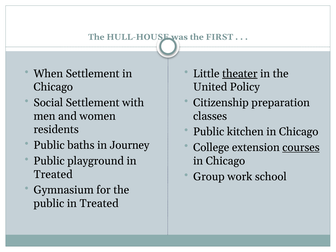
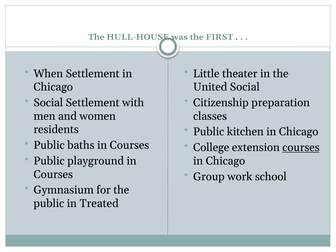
theater underline: present -> none
United Policy: Policy -> Social
baths in Journey: Journey -> Courses
Treated at (53, 174): Treated -> Courses
